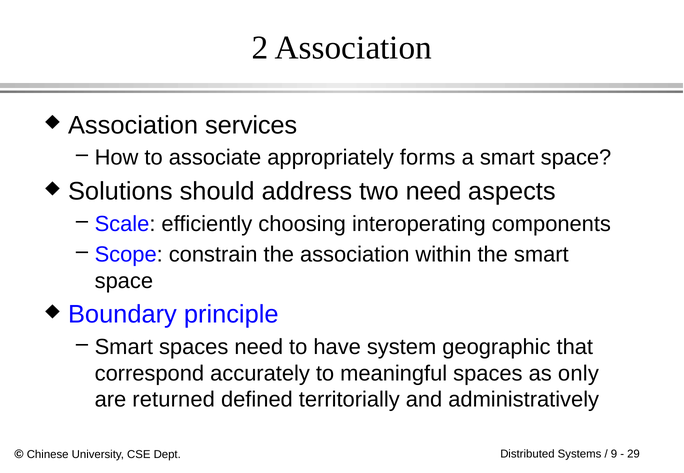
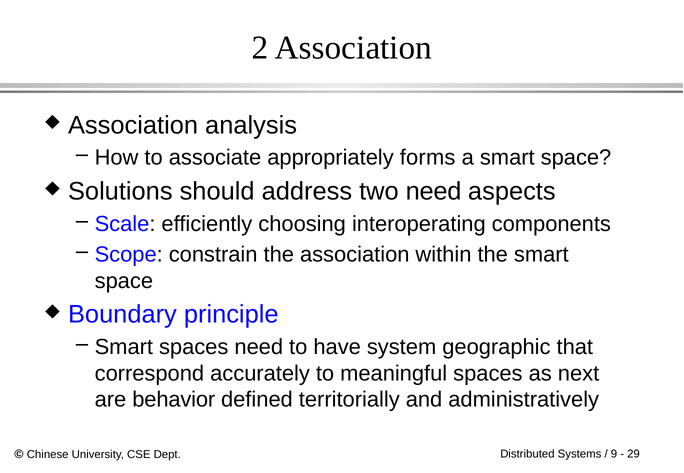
services: services -> analysis
only: only -> next
returned: returned -> behavior
